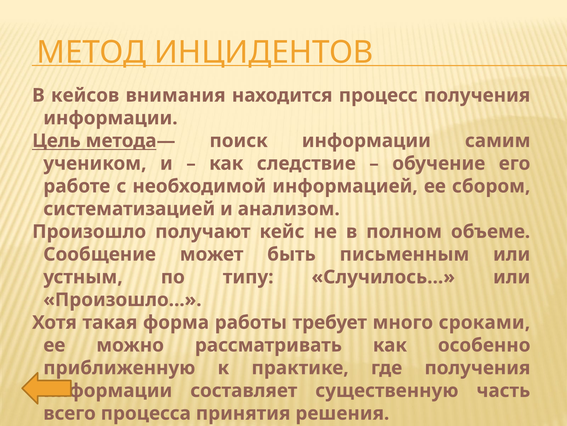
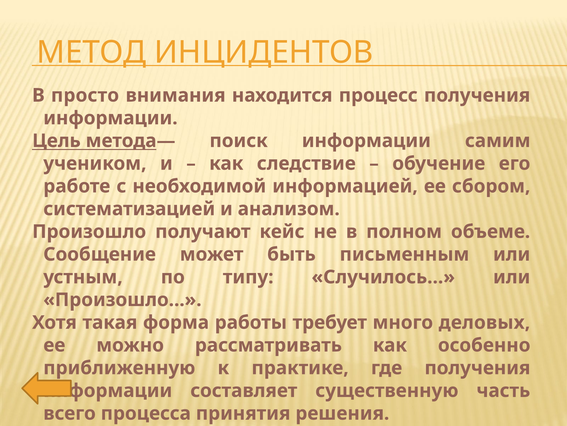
кейсов: кейсов -> просто
сроками: сроками -> деловых
